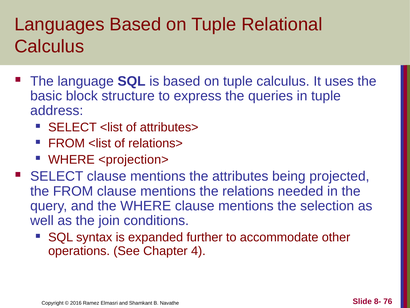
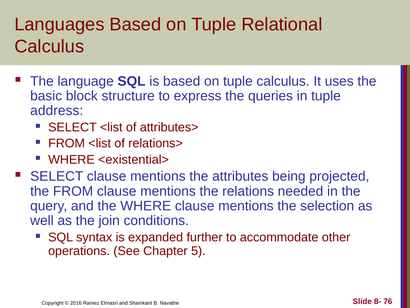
<projection>: <projection> -> <existential>
4: 4 -> 5
